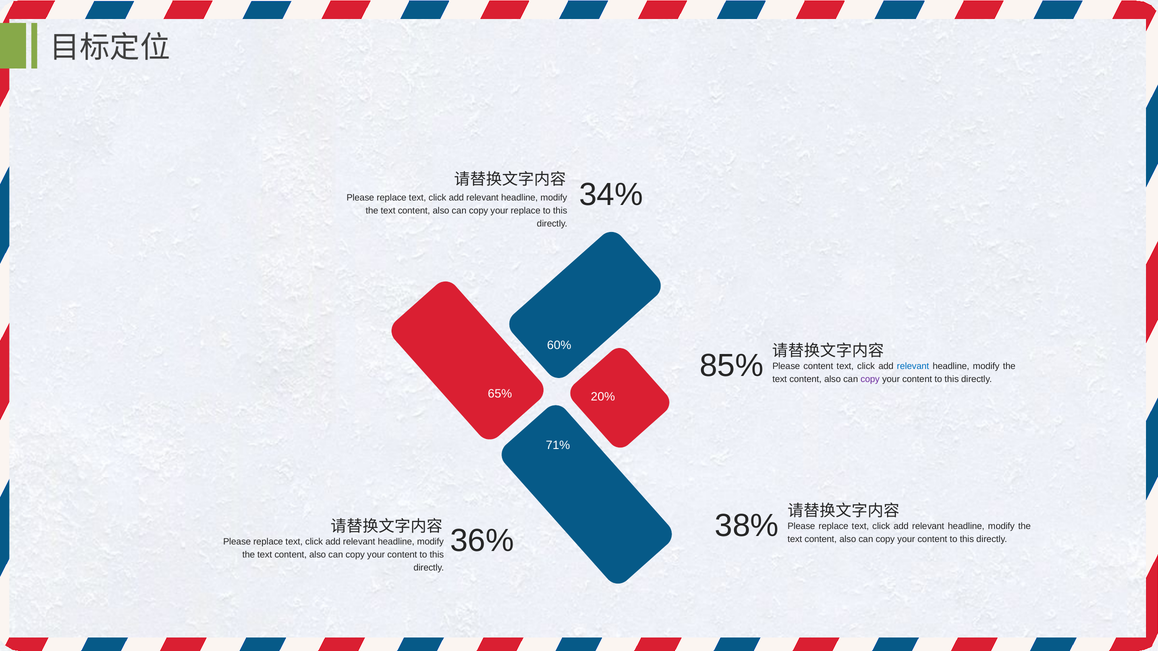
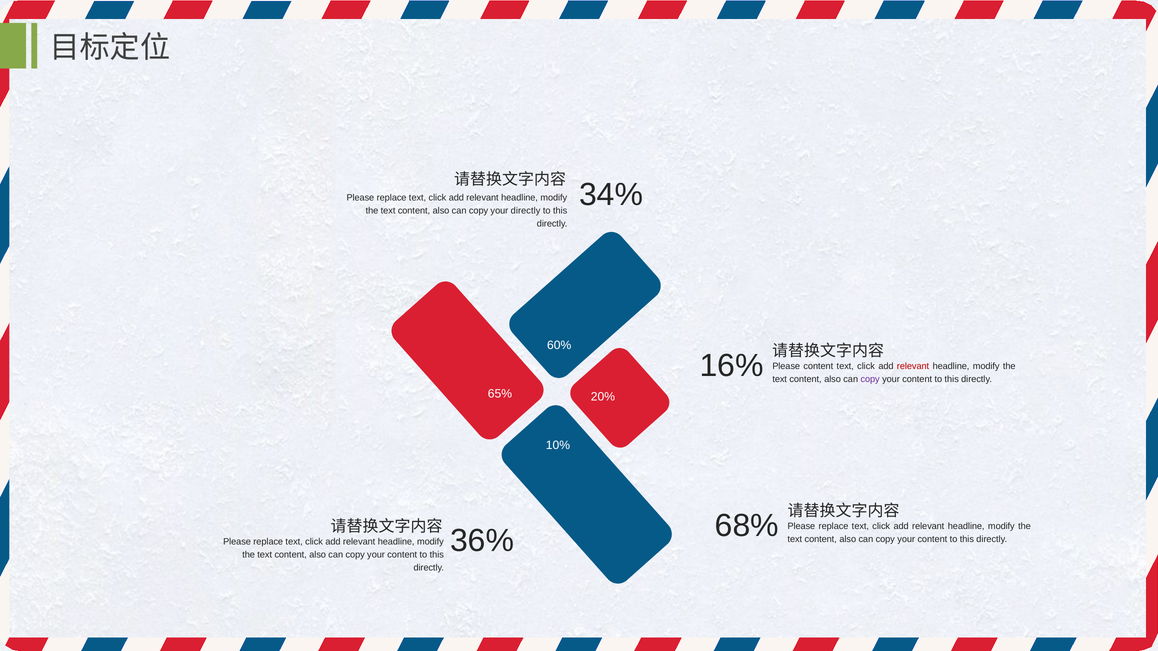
your replace: replace -> directly
85%: 85% -> 16%
relevant at (913, 366) colour: blue -> red
71%: 71% -> 10%
38%: 38% -> 68%
